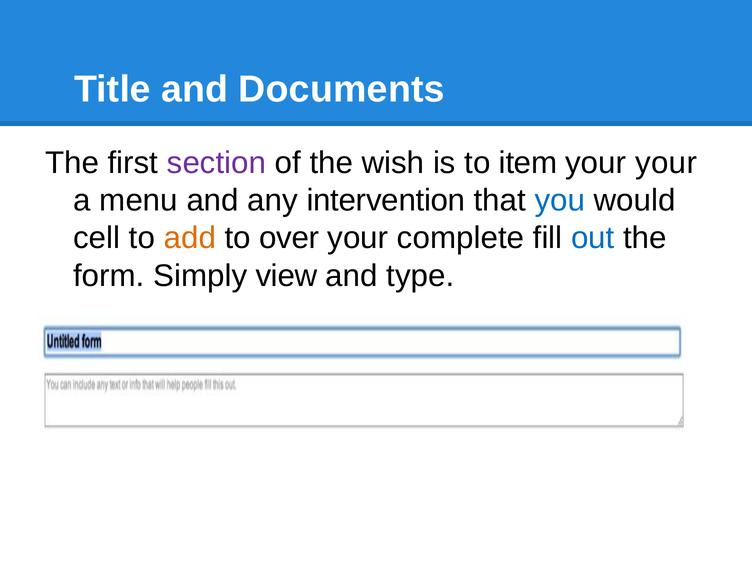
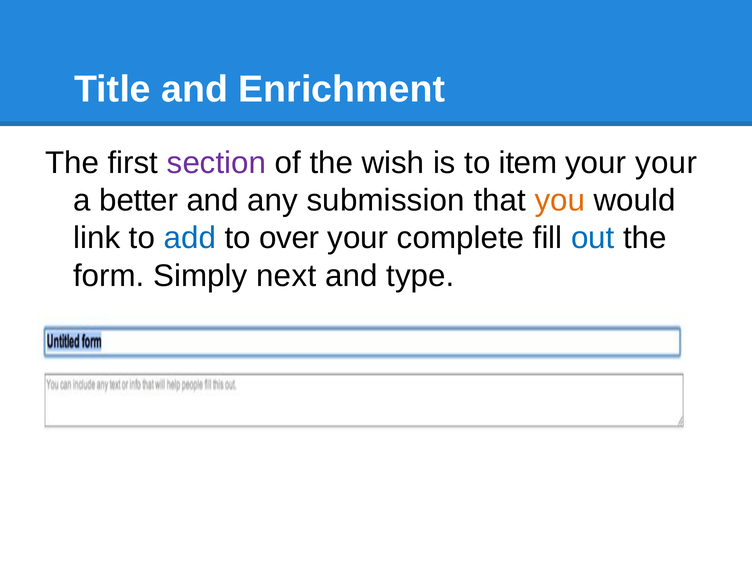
Documents: Documents -> Enrichment
menu: menu -> better
intervention: intervention -> submission
you colour: blue -> orange
cell: cell -> link
add colour: orange -> blue
view: view -> next
